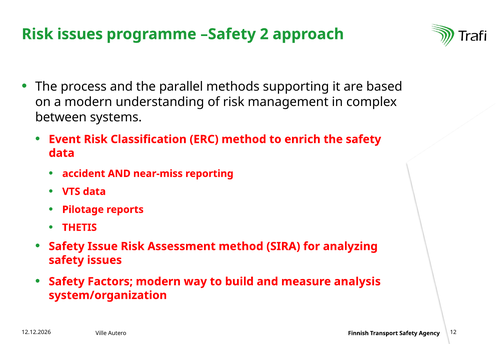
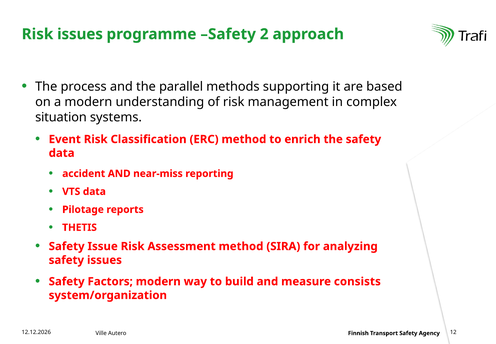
between: between -> situation
analysis: analysis -> consists
